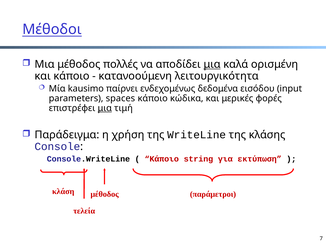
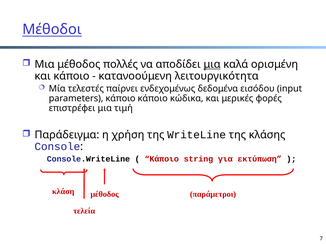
kausimo: kausimo -> τελεστές
parameters spaces: spaces -> κάποιο
μια at (105, 108) underline: present -> none
